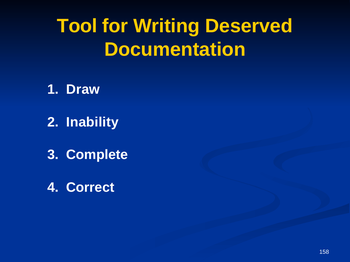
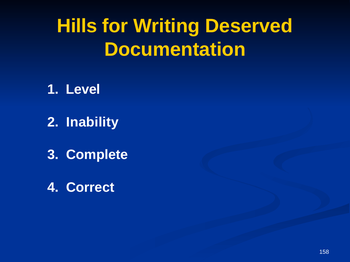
Tool: Tool -> Hills
Draw: Draw -> Level
